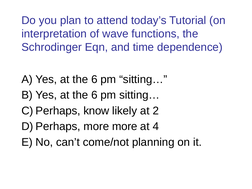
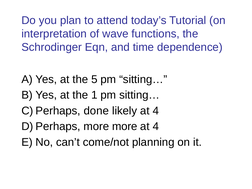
6 at (94, 79): 6 -> 5
6 at (94, 95): 6 -> 1
know: know -> done
likely at 2: 2 -> 4
